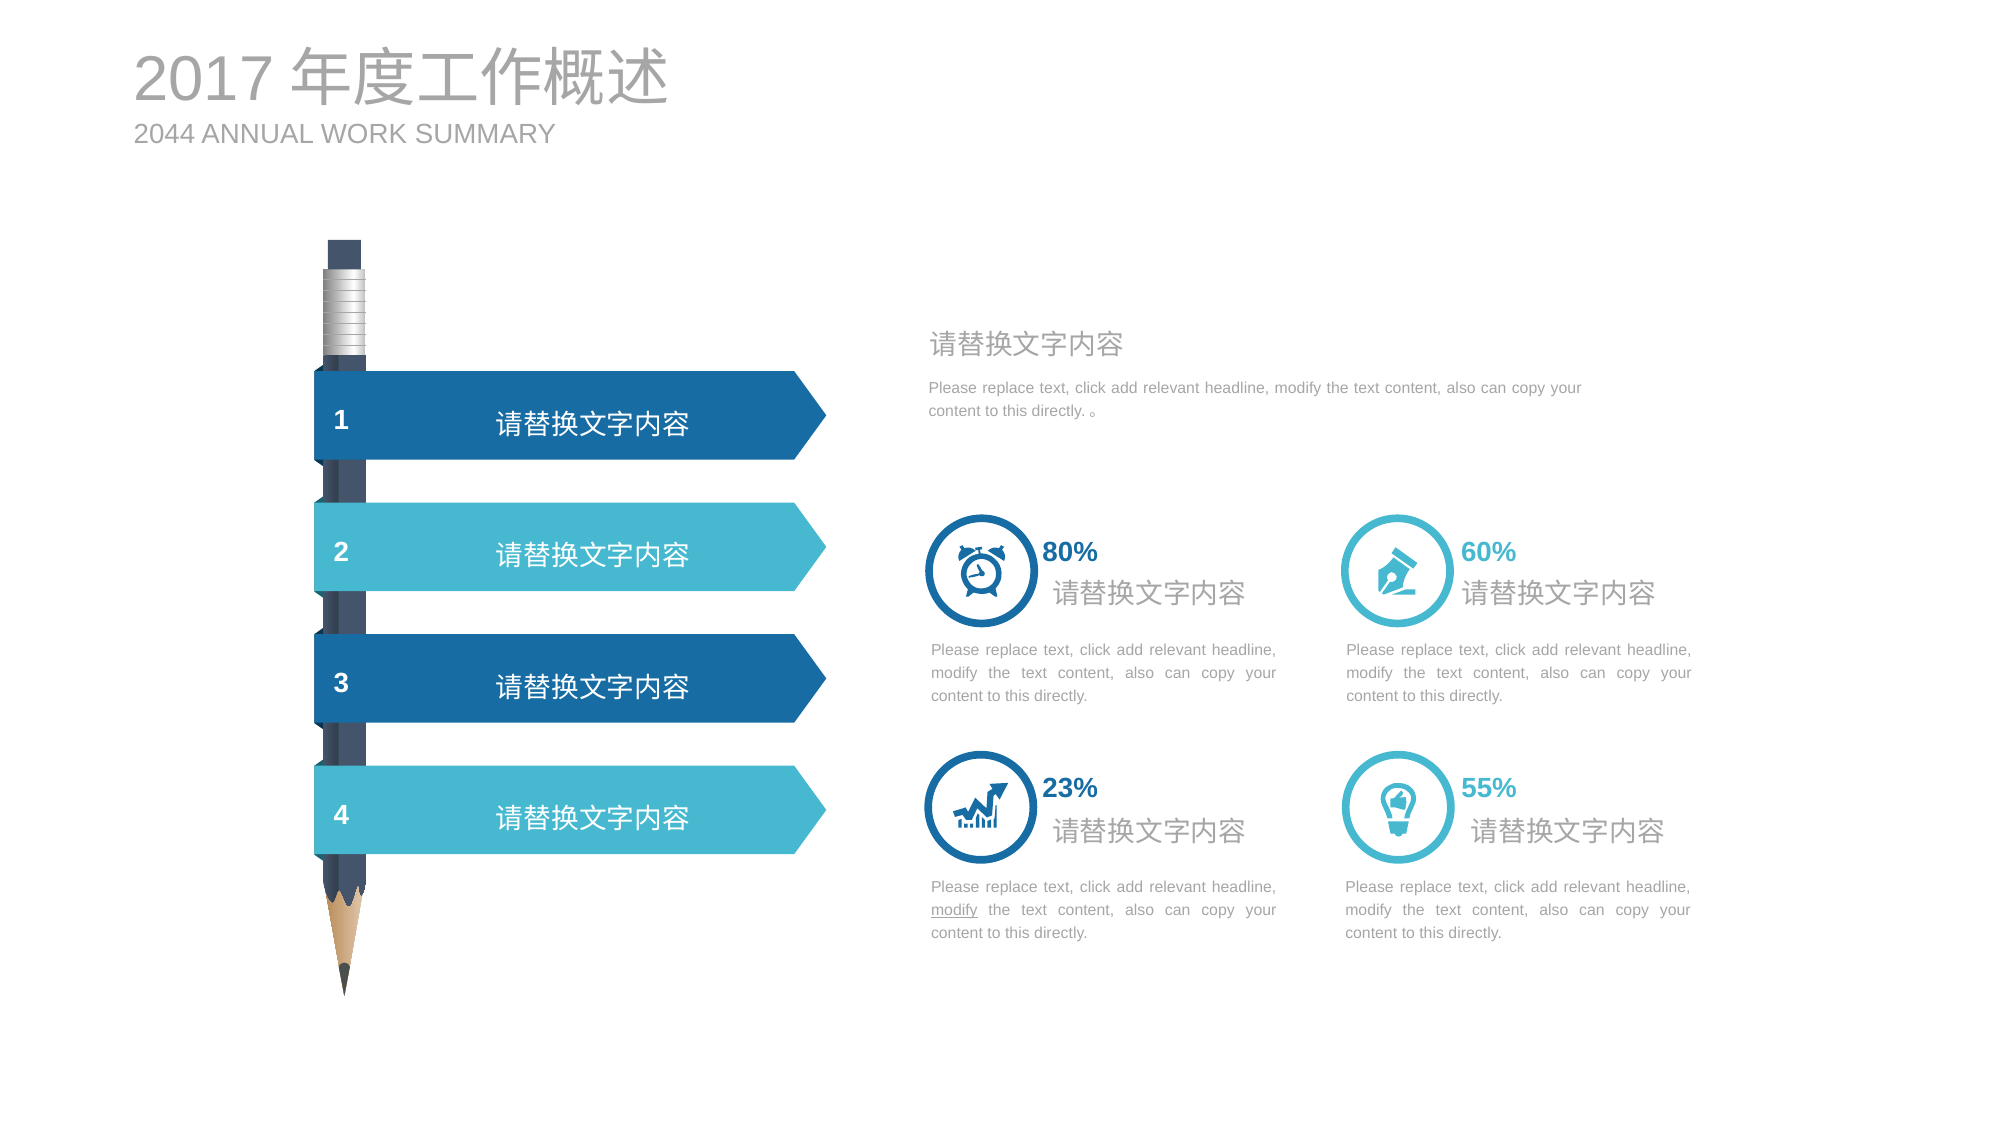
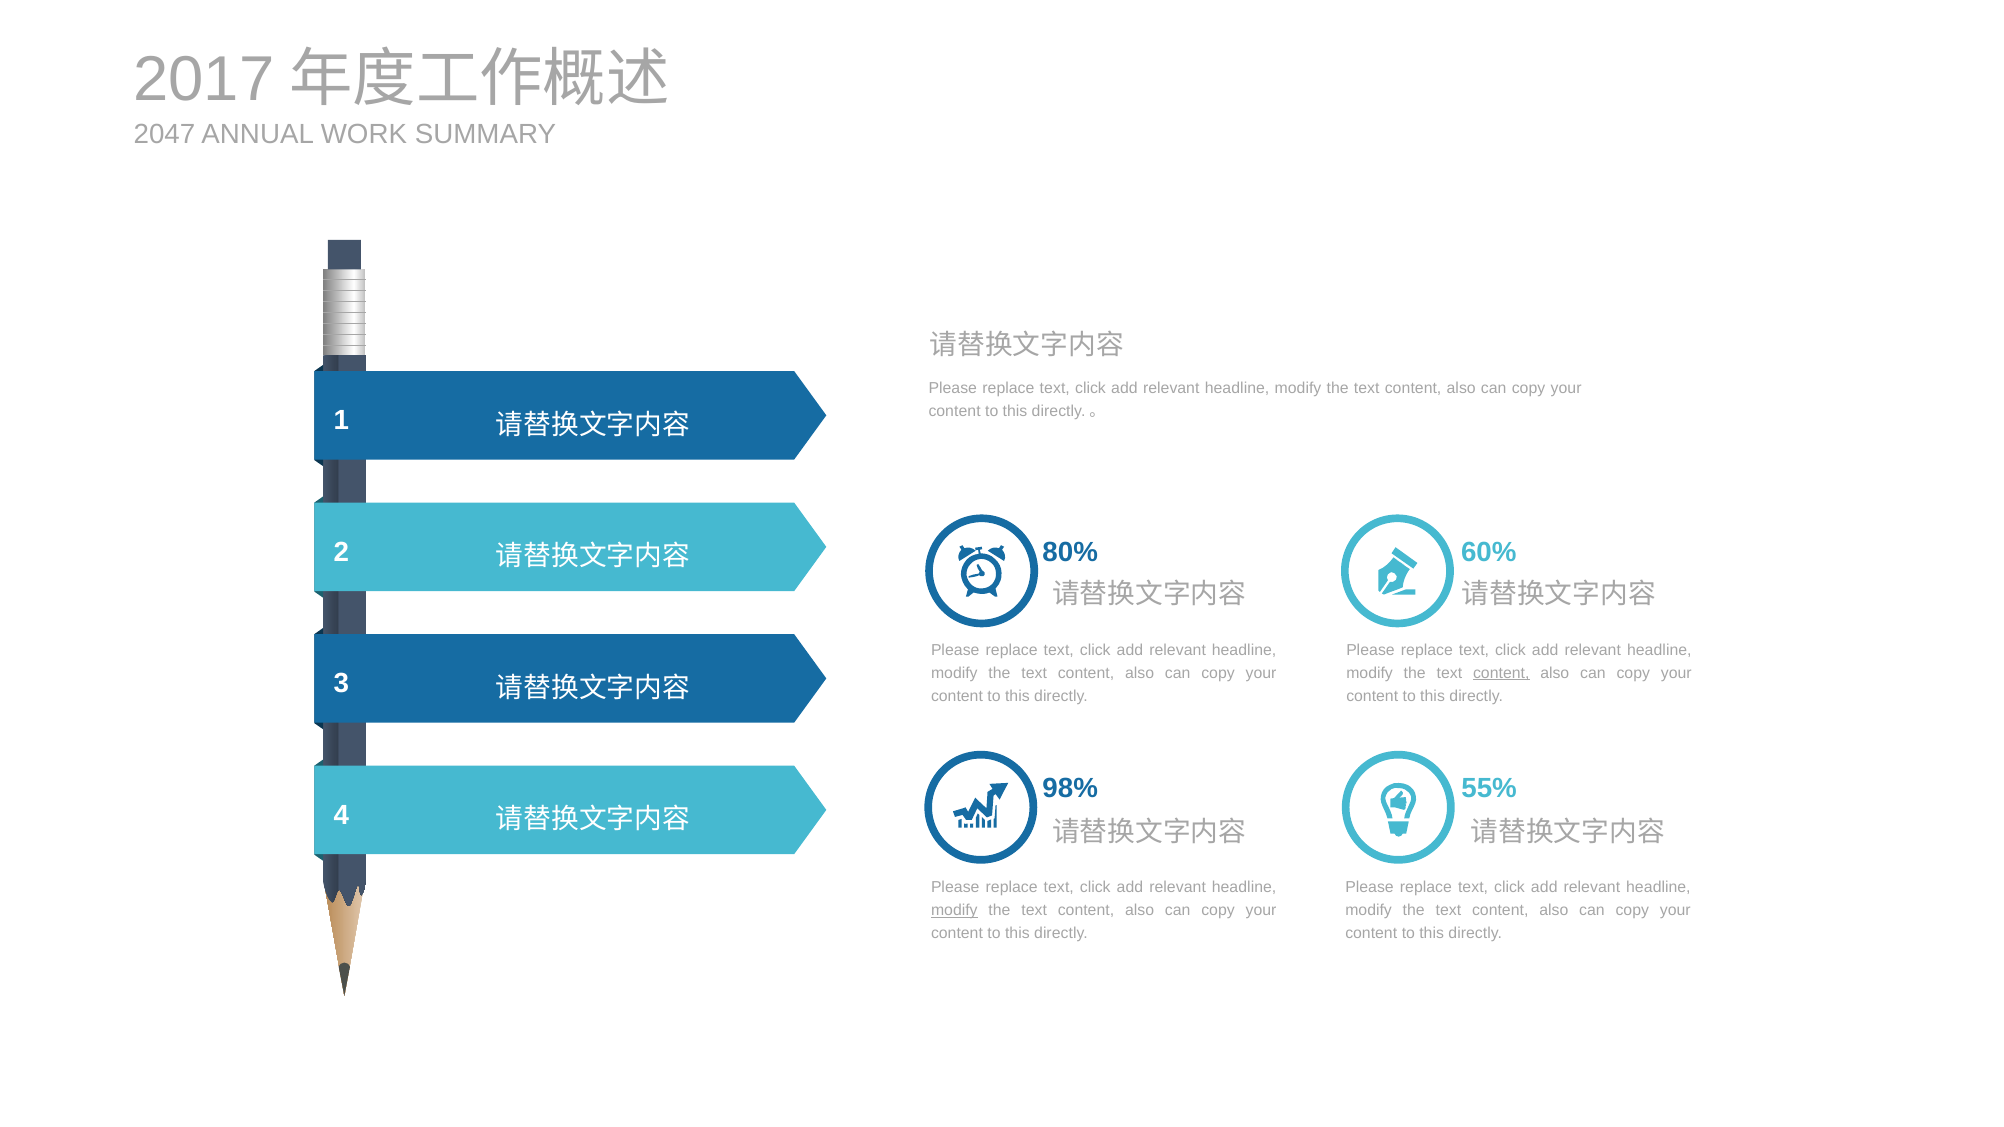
2044: 2044 -> 2047
content at (1501, 673) underline: none -> present
23%: 23% -> 98%
